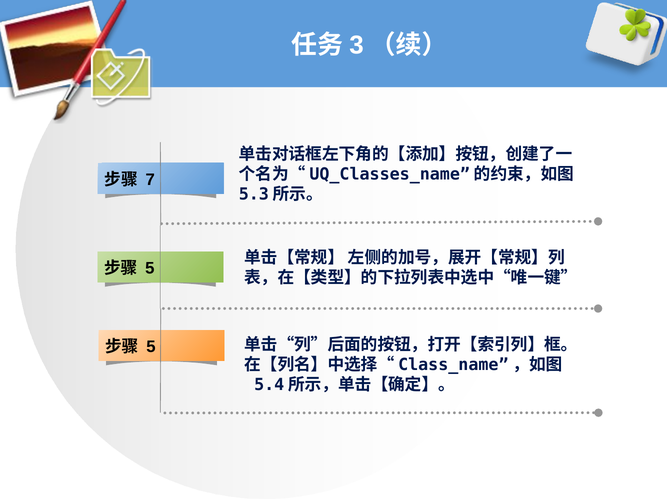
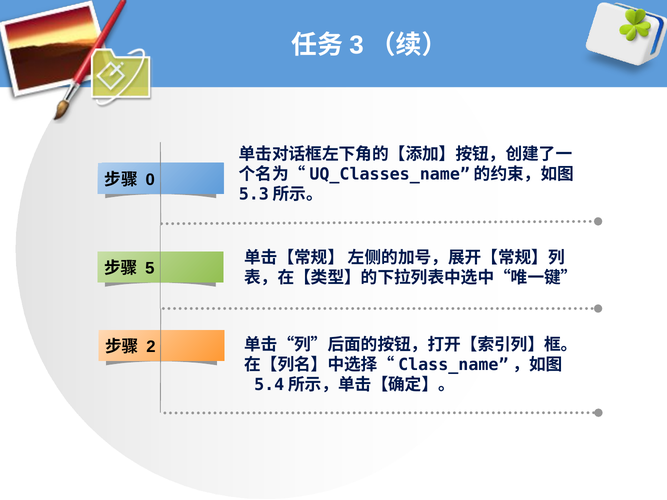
7: 7 -> 0
5 at (151, 347): 5 -> 2
